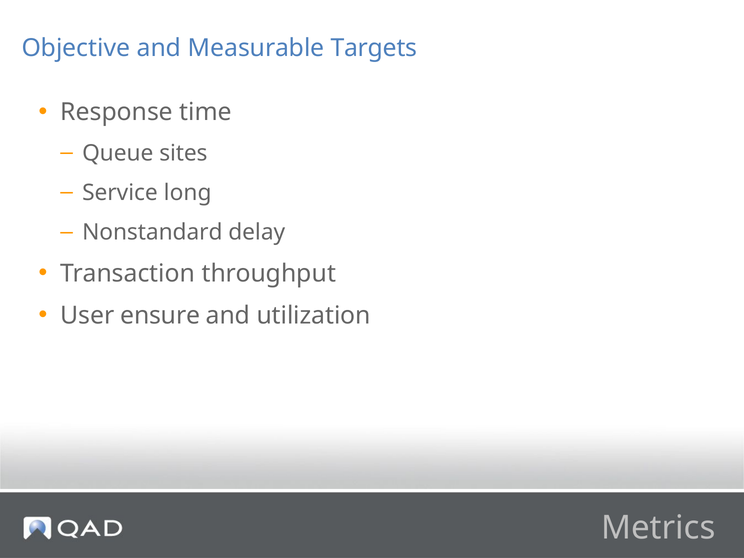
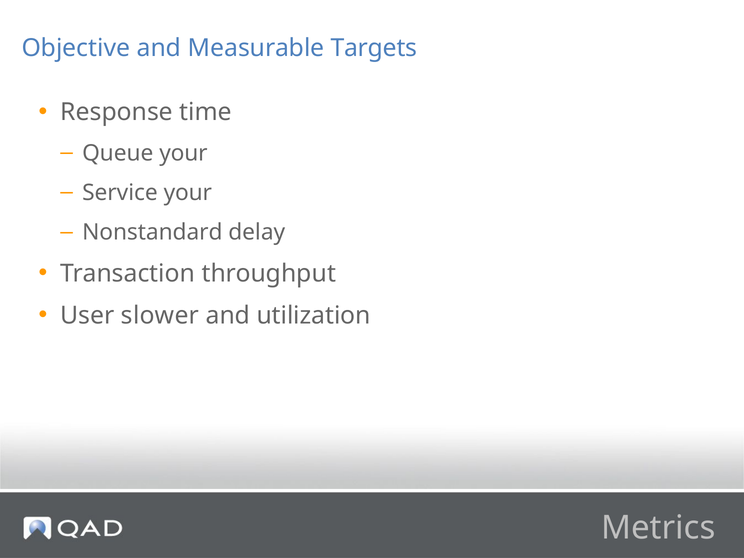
Queue sites: sites -> your
Service long: long -> your
ensure: ensure -> slower
